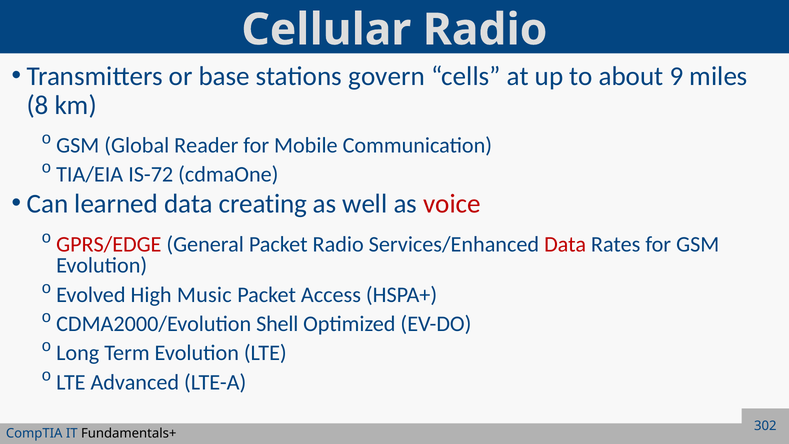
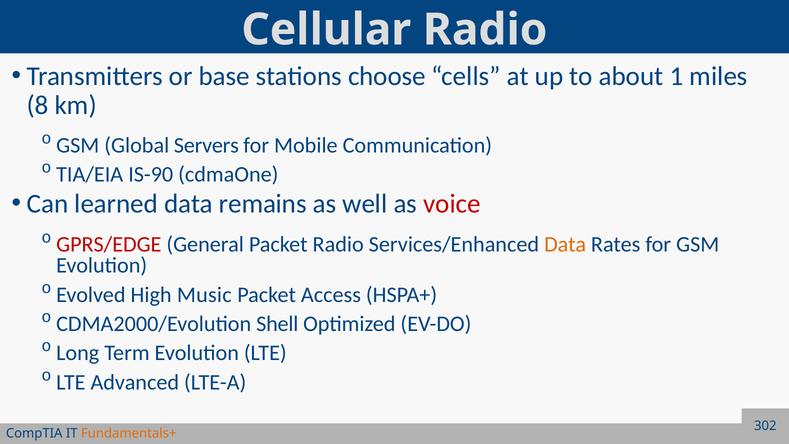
govern: govern -> choose
9: 9 -> 1
Reader: Reader -> Servers
IS-72: IS-72 -> IS-90
creating: creating -> remains
Data at (565, 244) colour: red -> orange
Fundamentals+ colour: black -> orange
